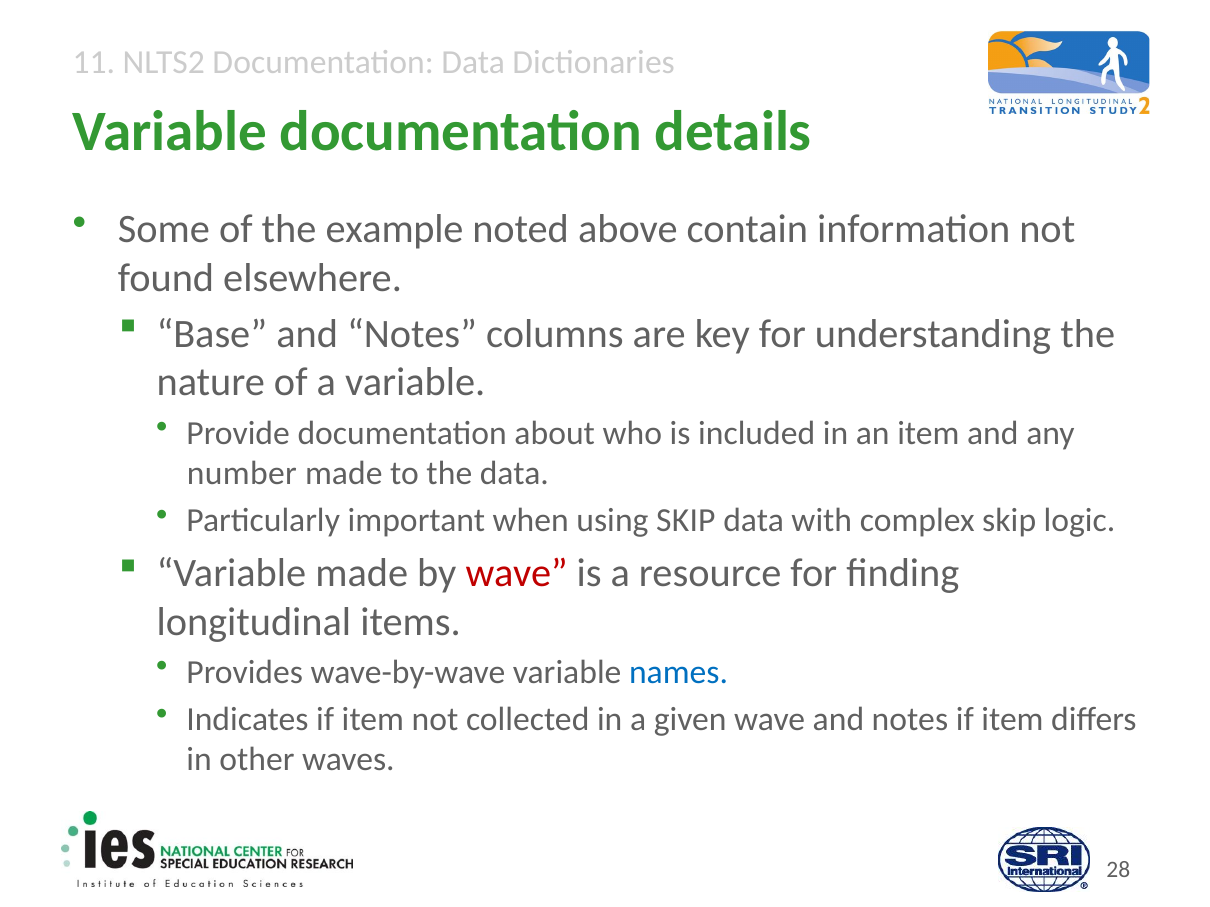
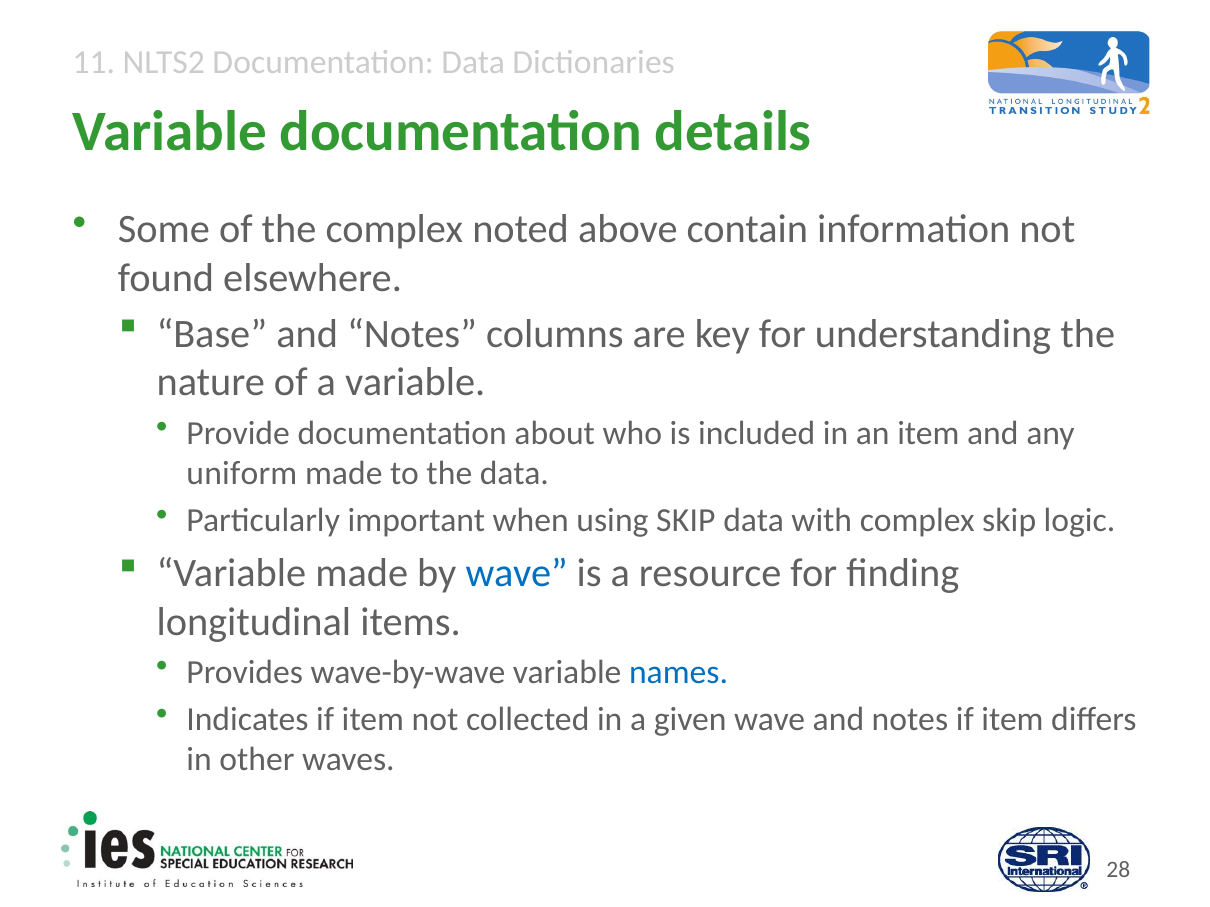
the example: example -> complex
number: number -> uniform
wave at (517, 574) colour: red -> blue
